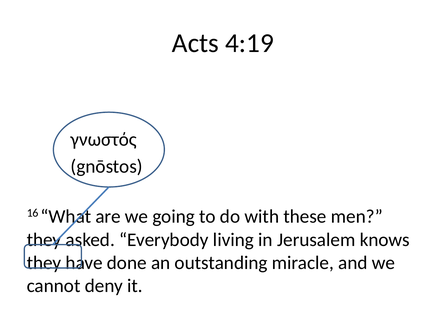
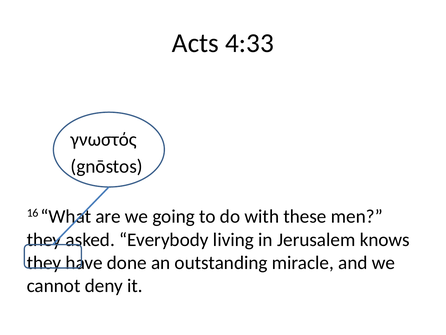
4:19: 4:19 -> 4:33
